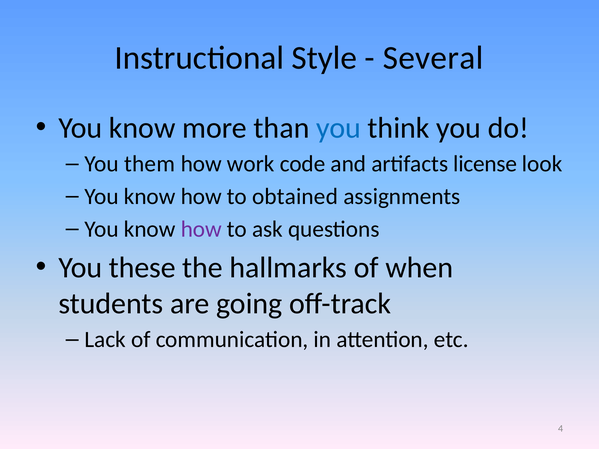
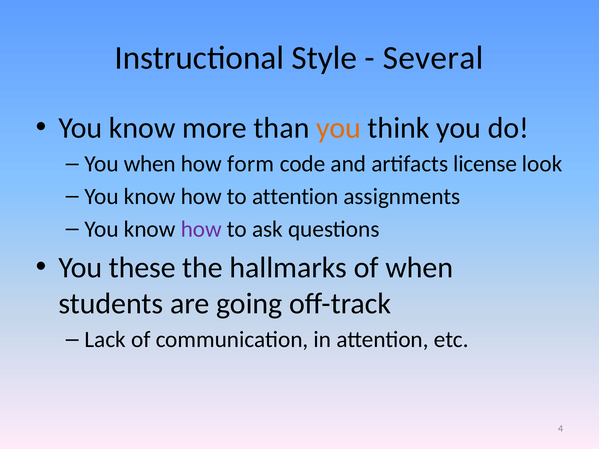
you at (339, 128) colour: blue -> orange
You them: them -> when
work: work -> form
to obtained: obtained -> attention
